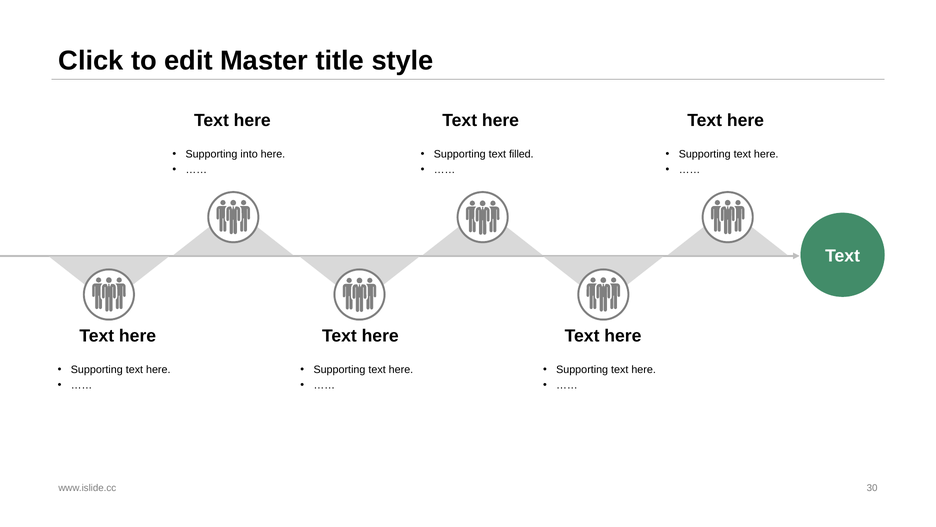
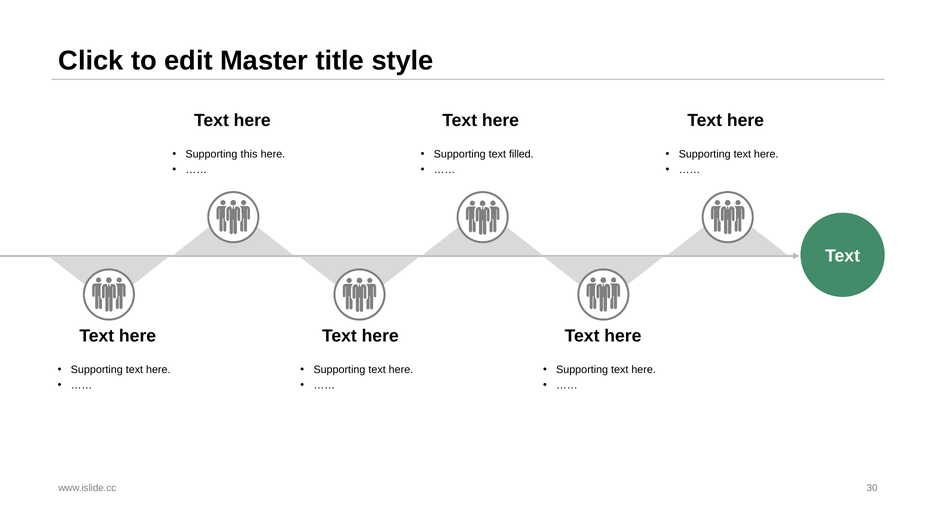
into: into -> this
